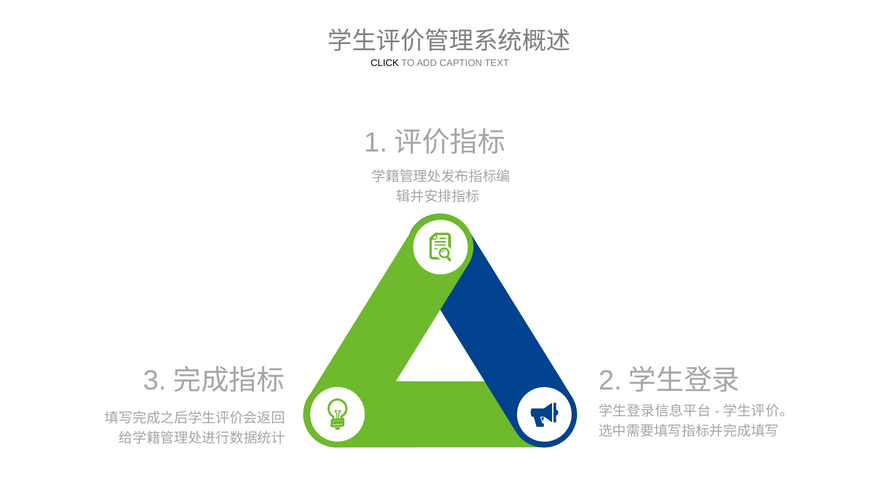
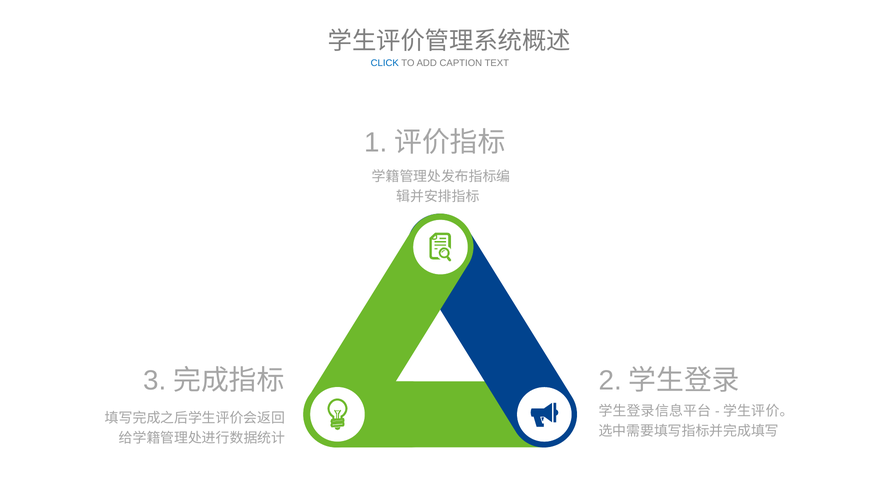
CLICK colour: black -> blue
